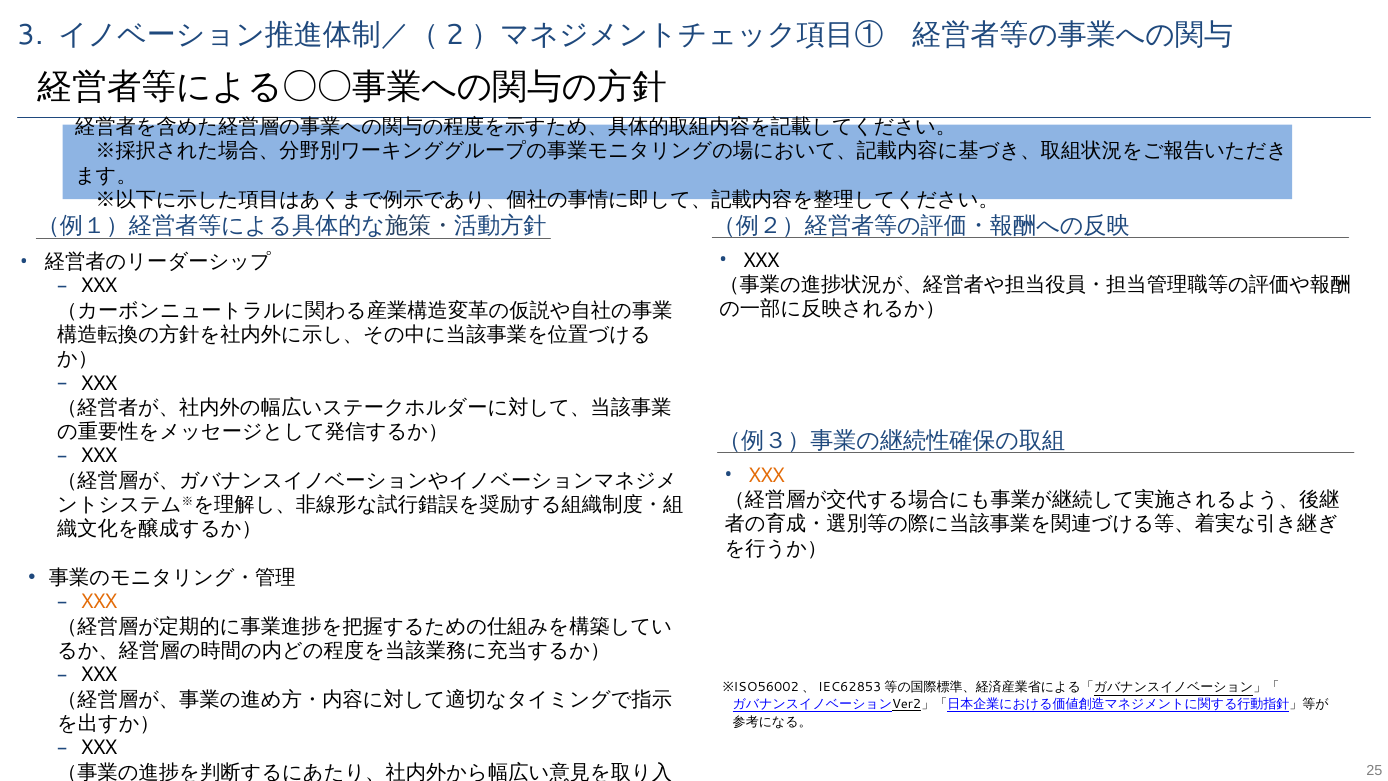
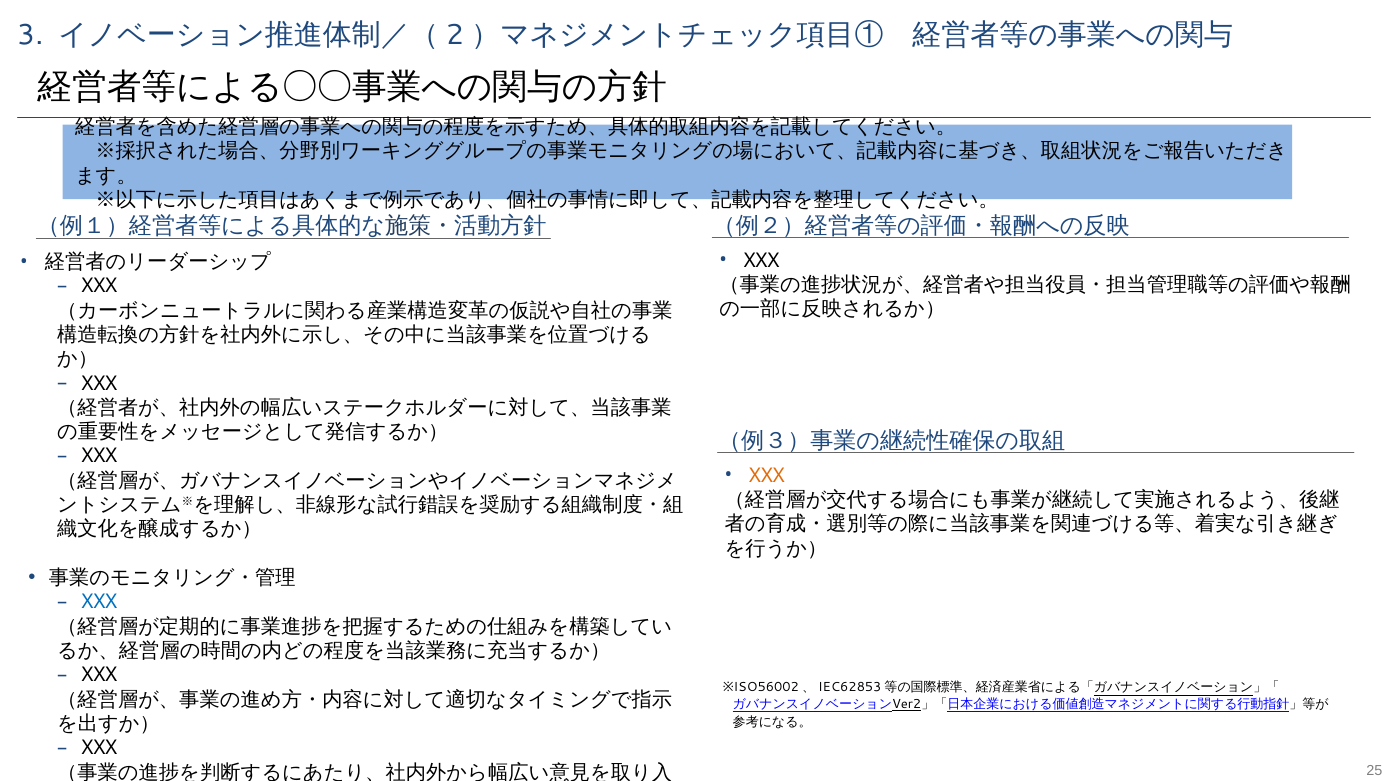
XXX at (100, 602) colour: orange -> blue
